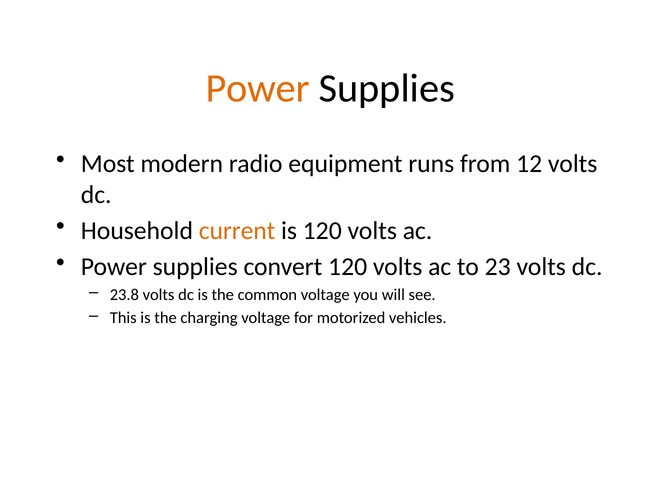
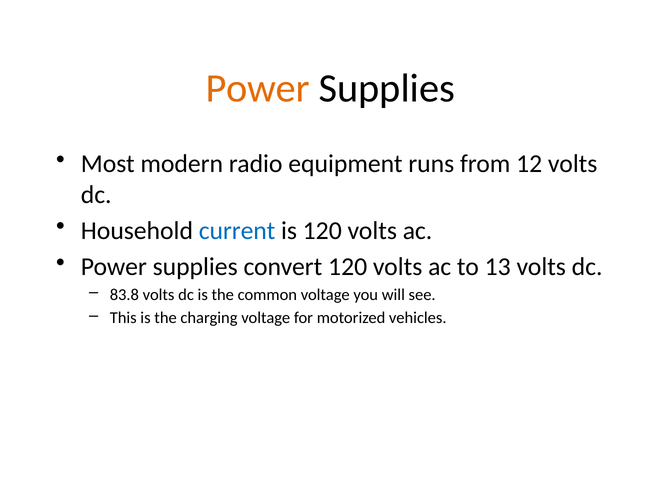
current colour: orange -> blue
23: 23 -> 13
23.8: 23.8 -> 83.8
